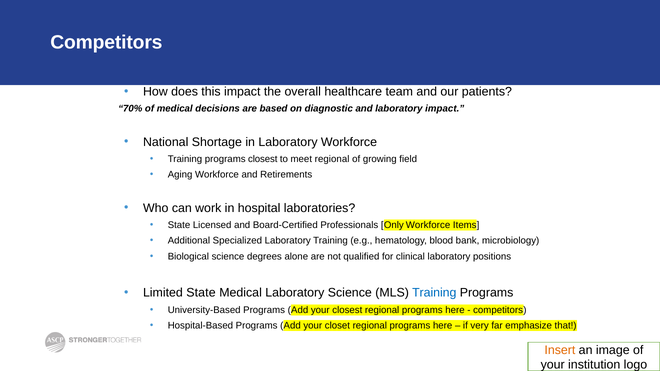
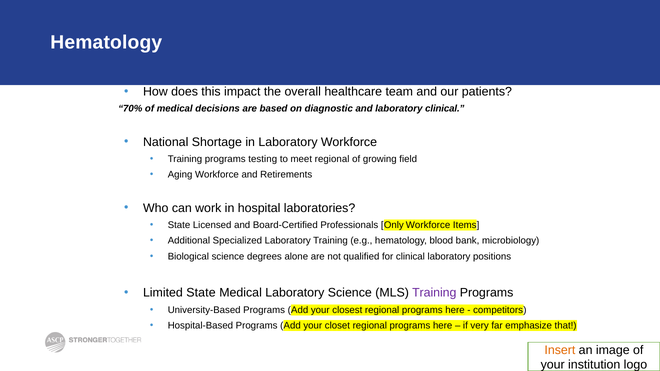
Competitors at (106, 42): Competitors -> Hematology
laboratory impact: impact -> clinical
programs closest: closest -> testing
Training at (434, 293) colour: blue -> purple
